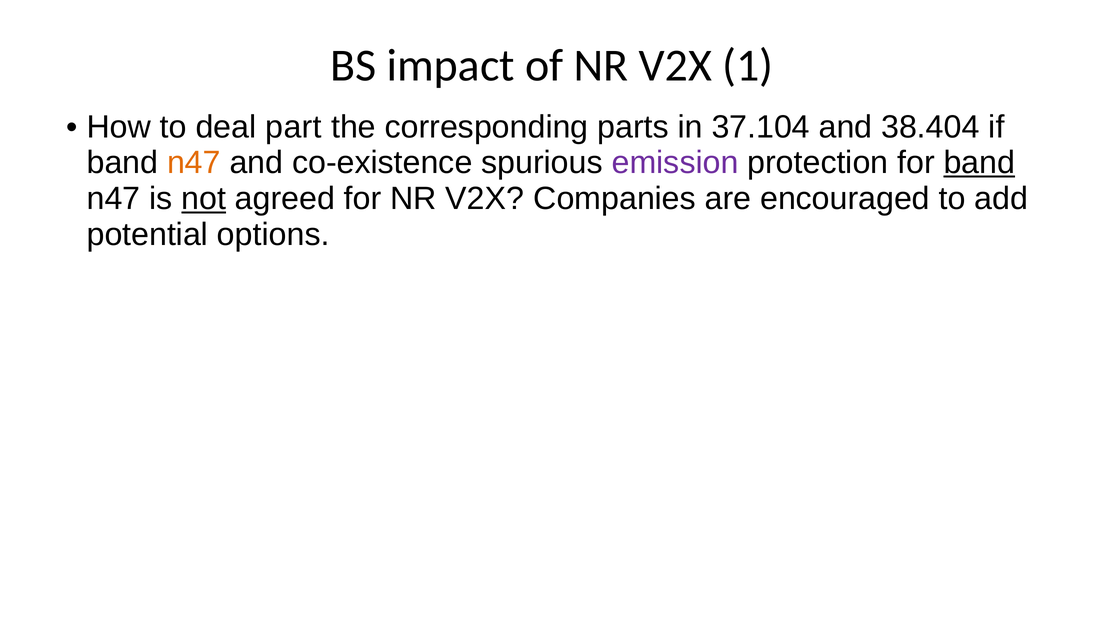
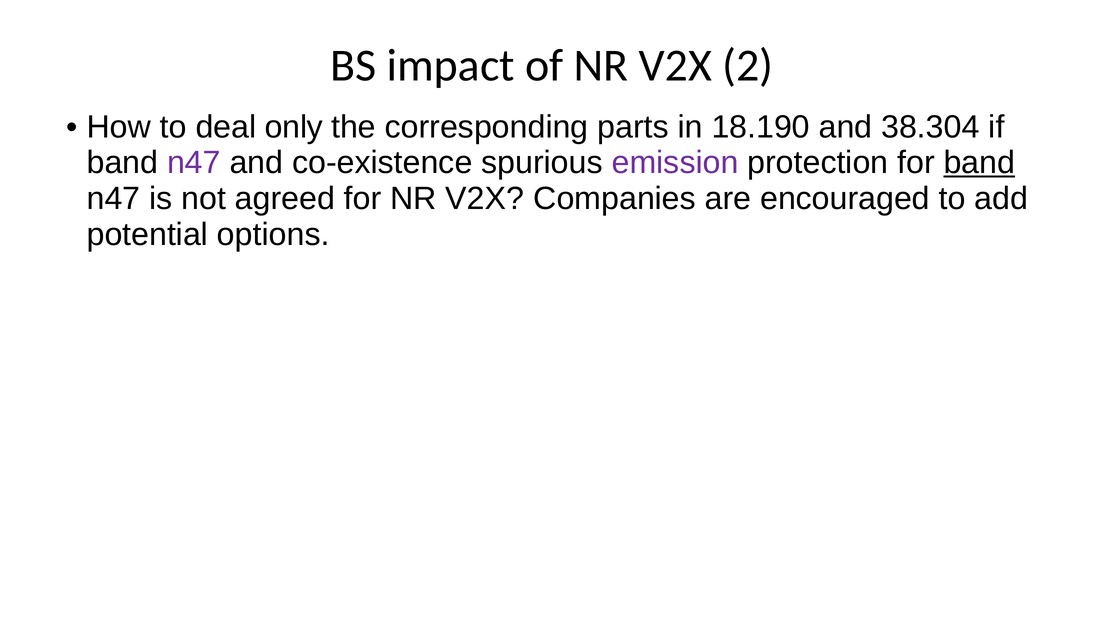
1: 1 -> 2
part: part -> only
37.104: 37.104 -> 18.190
38.404: 38.404 -> 38.304
n47 at (194, 163) colour: orange -> purple
not underline: present -> none
